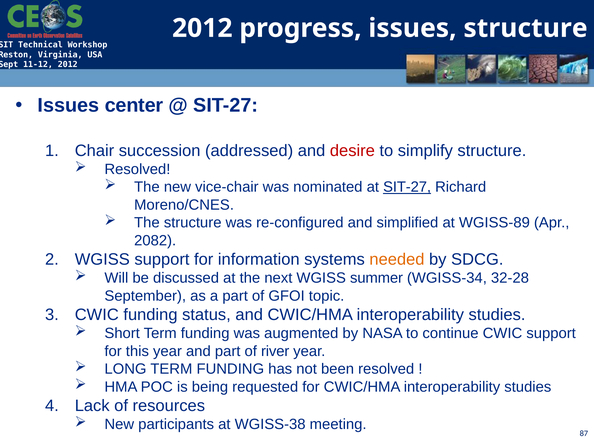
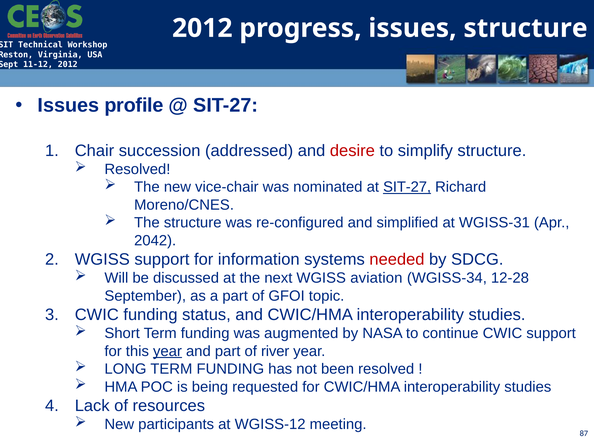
center: center -> profile
WGISS-89: WGISS-89 -> WGISS-31
2082: 2082 -> 2042
needed colour: orange -> red
summer: summer -> aviation
32-28: 32-28 -> 12-28
year at (167, 352) underline: none -> present
WGISS-38: WGISS-38 -> WGISS-12
